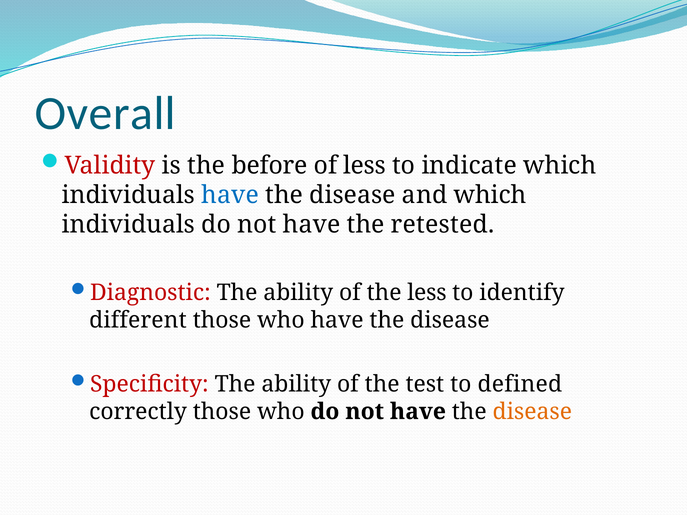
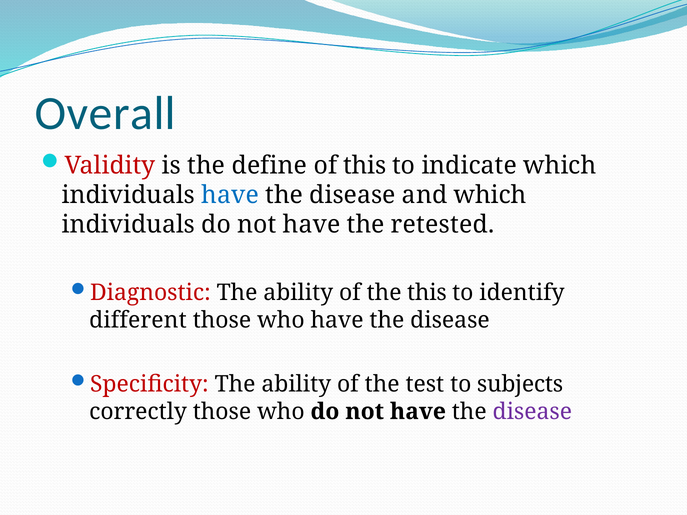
before: before -> define
of less: less -> this
the less: less -> this
defined: defined -> subjects
disease at (532, 412) colour: orange -> purple
